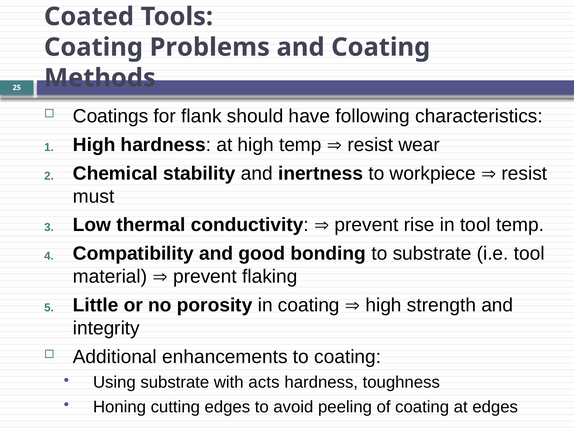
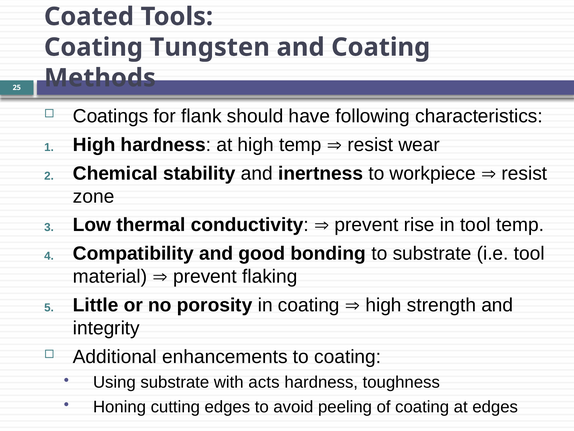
Problems: Problems -> Tungsten
must: must -> zone
